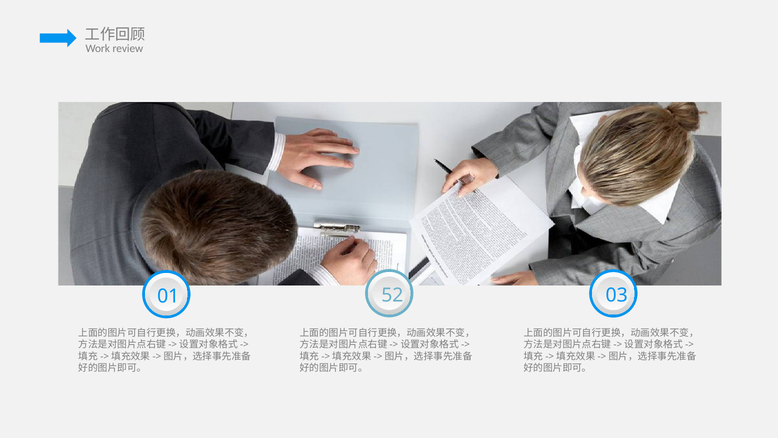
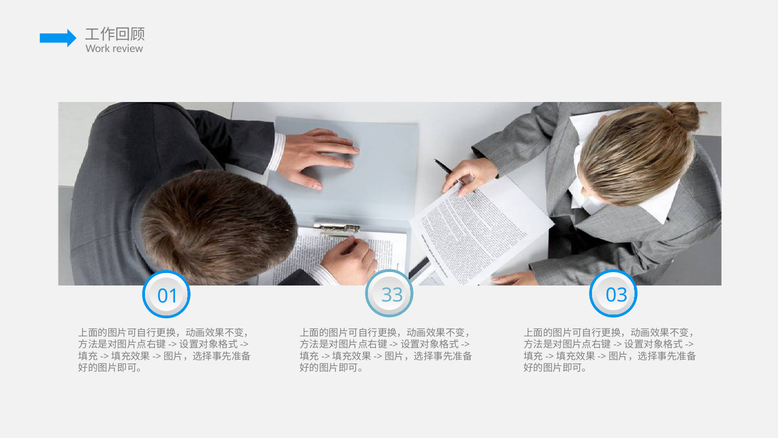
52: 52 -> 33
